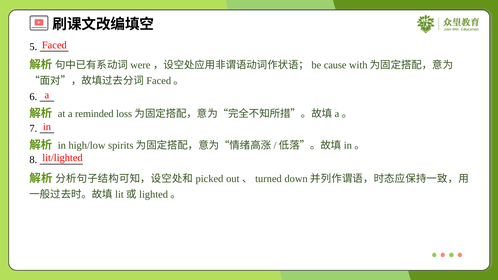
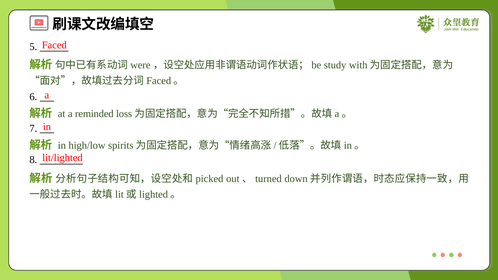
cause: cause -> study
